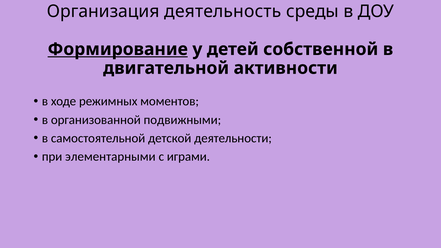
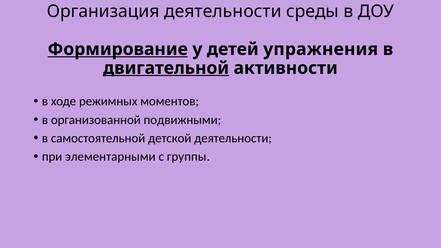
Организация деятельность: деятельность -> деятельности
собственной: собственной -> упражнения
двигательной underline: none -> present
играми: играми -> группы
